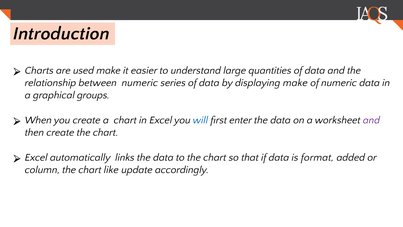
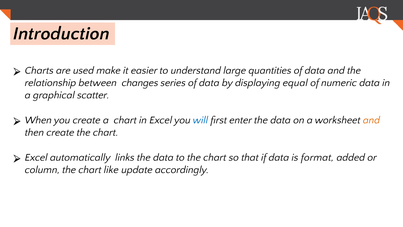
between numeric: numeric -> changes
displaying make: make -> equal
groups: groups -> scatter
and at (371, 120) colour: purple -> orange
